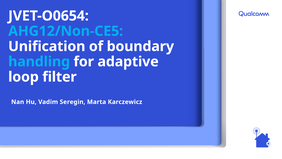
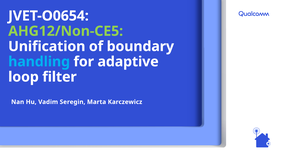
AHG12/Non-CE5 colour: light blue -> light green
